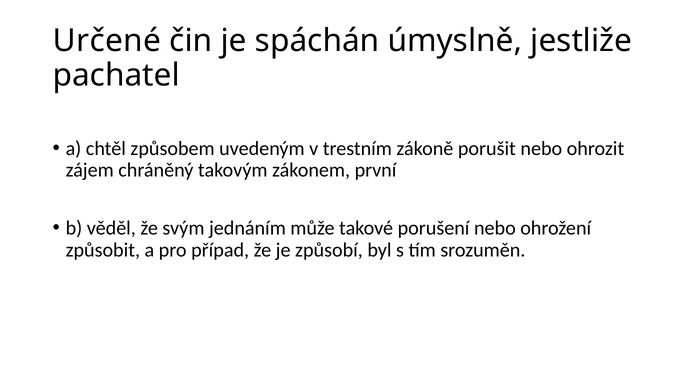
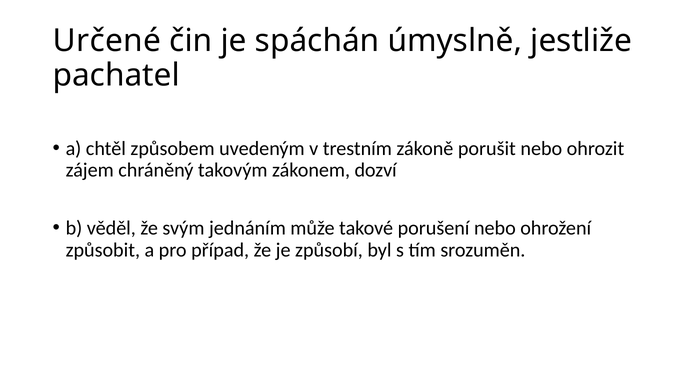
první: první -> dozví
